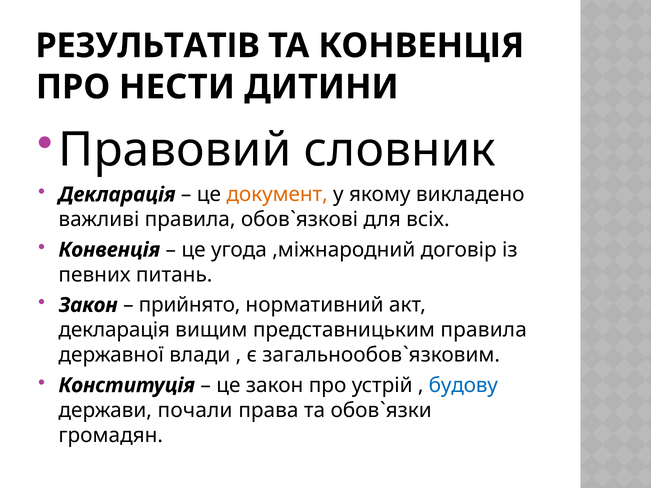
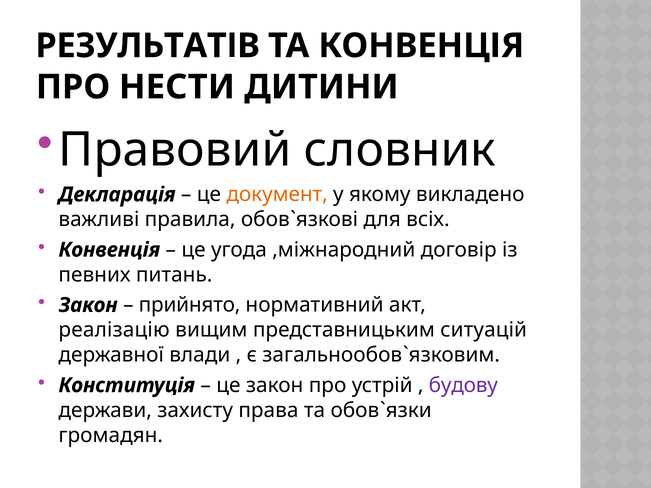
декларація at (114, 330): декларація -> реалізацію
представницьким правила: правила -> ситуацій
будову colour: blue -> purple
почали: почали -> захисту
